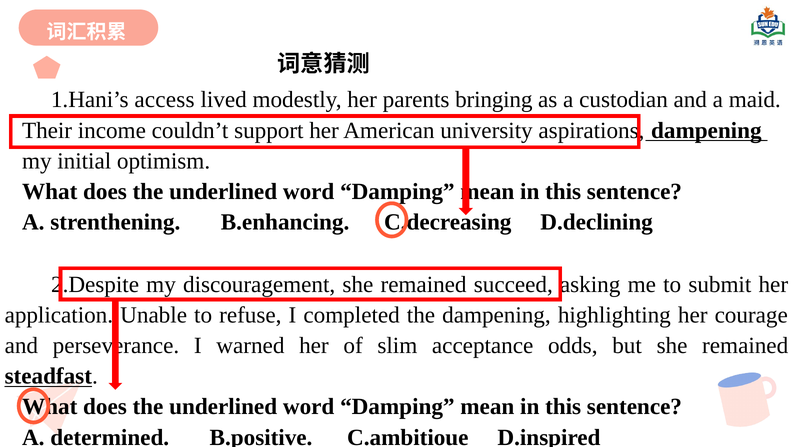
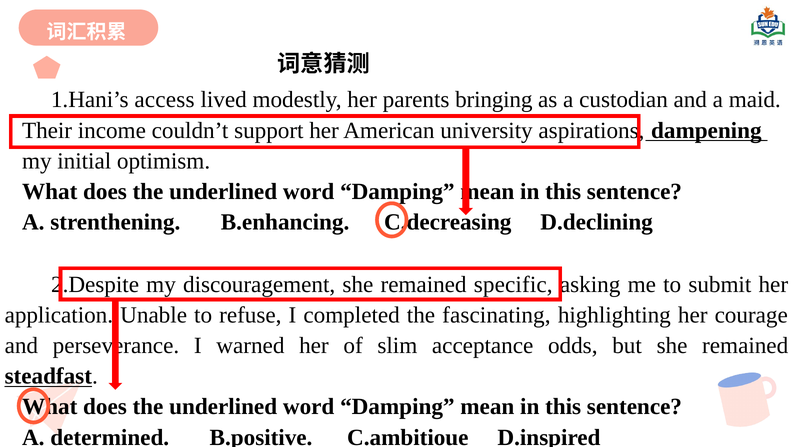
succeed: succeed -> specific
the dampening: dampening -> fascinating
